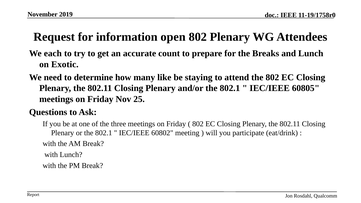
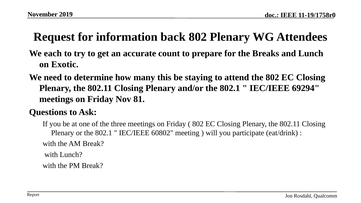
open: open -> back
like: like -> this
60805: 60805 -> 69294
25: 25 -> 81
